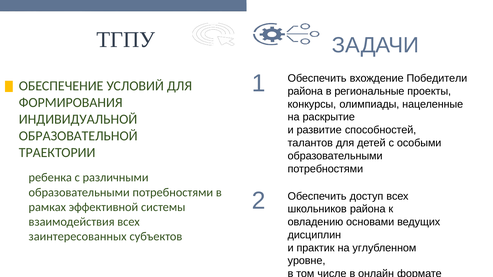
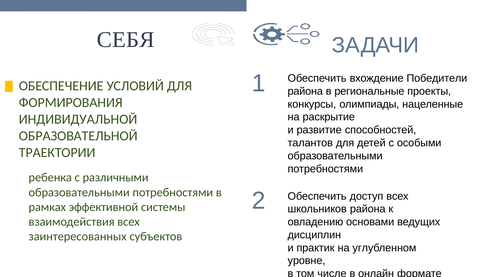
ТГПУ: ТГПУ -> СЕБЯ
